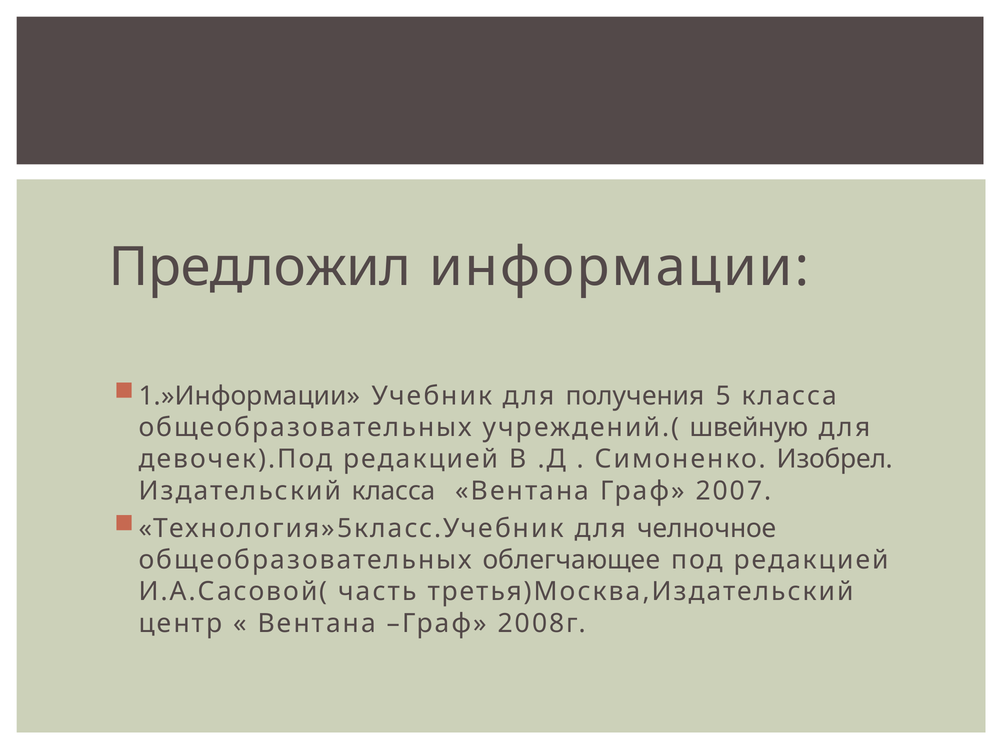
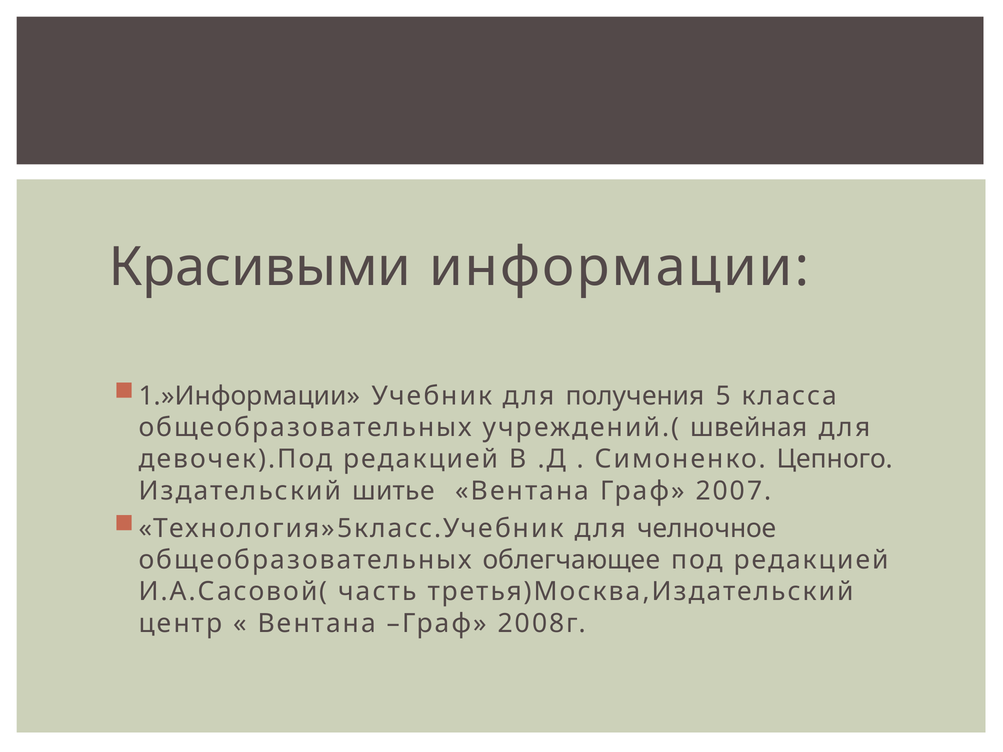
Предложил: Предложил -> Красивыми
швейную: швейную -> швейная
Изобрел: Изобрел -> Цепного
Издательский класса: класса -> шитье
